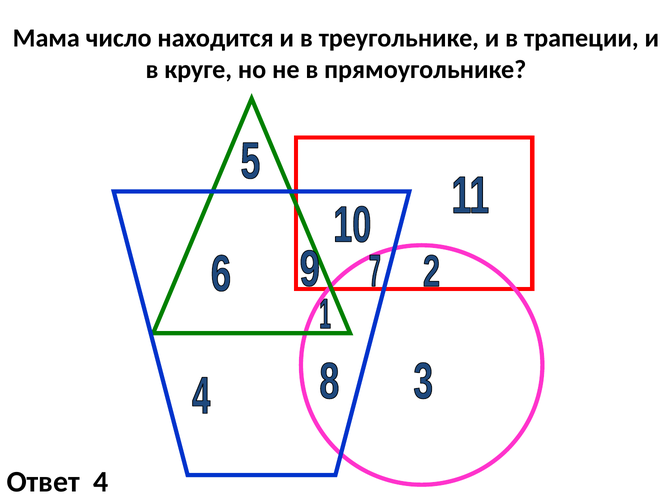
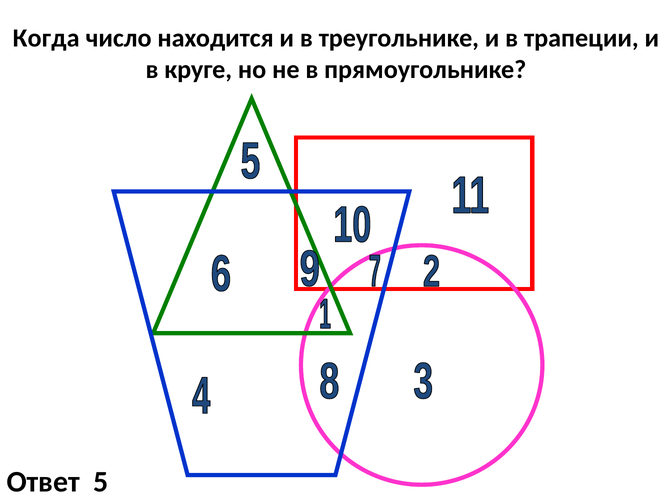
Мама: Мама -> Когда
4: 4 -> 5
